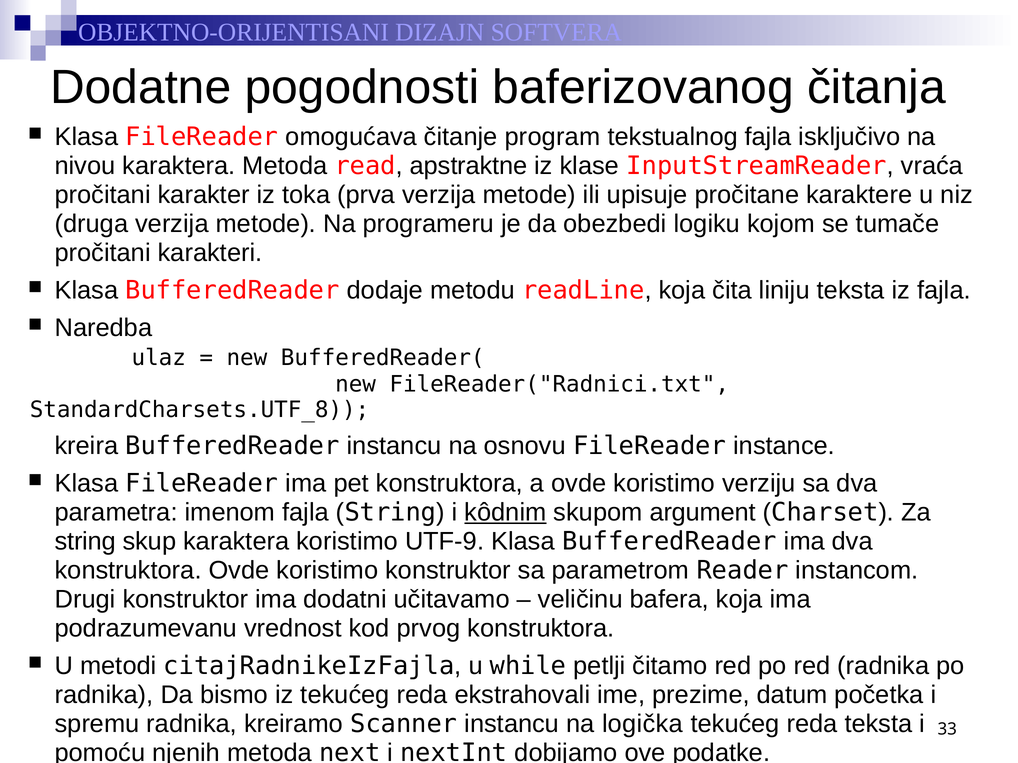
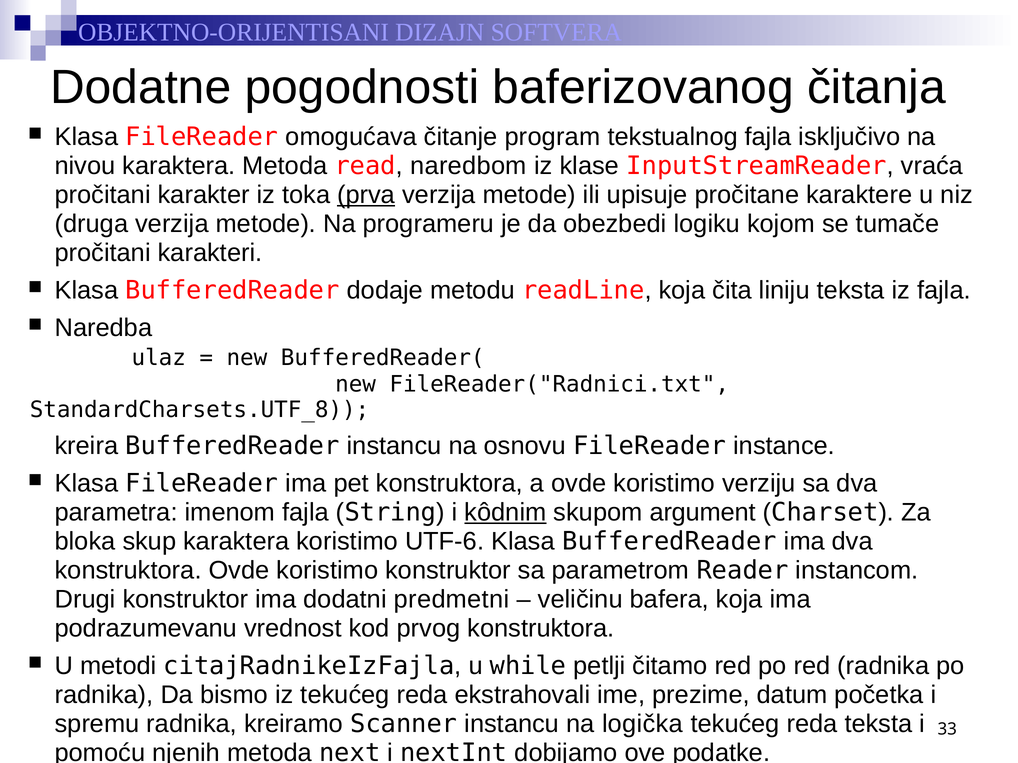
apstraktne: apstraktne -> naredbom
prva underline: none -> present
string at (85, 542): string -> bloka
UTF-9: UTF-9 -> UTF-6
učitavamo: učitavamo -> predmetni
